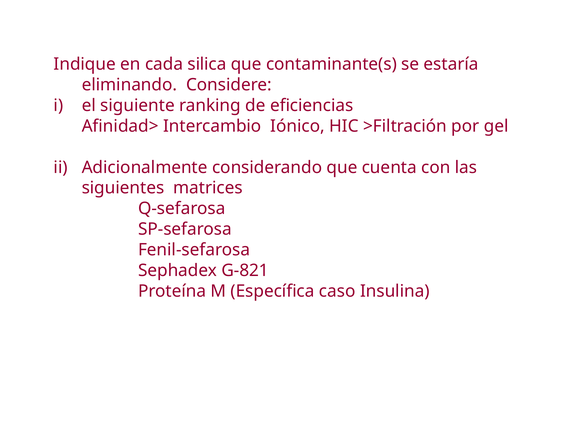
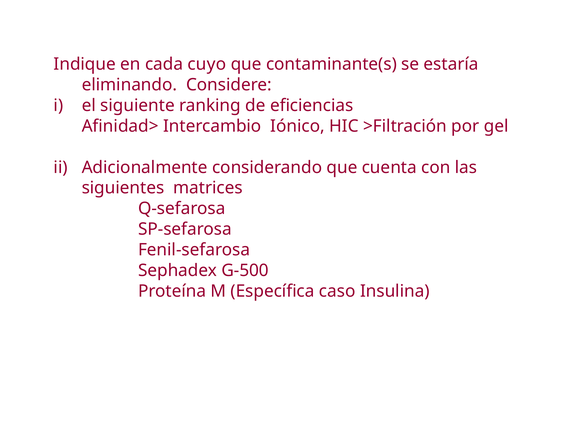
silica: silica -> cuyo
G-821: G-821 -> G-500
